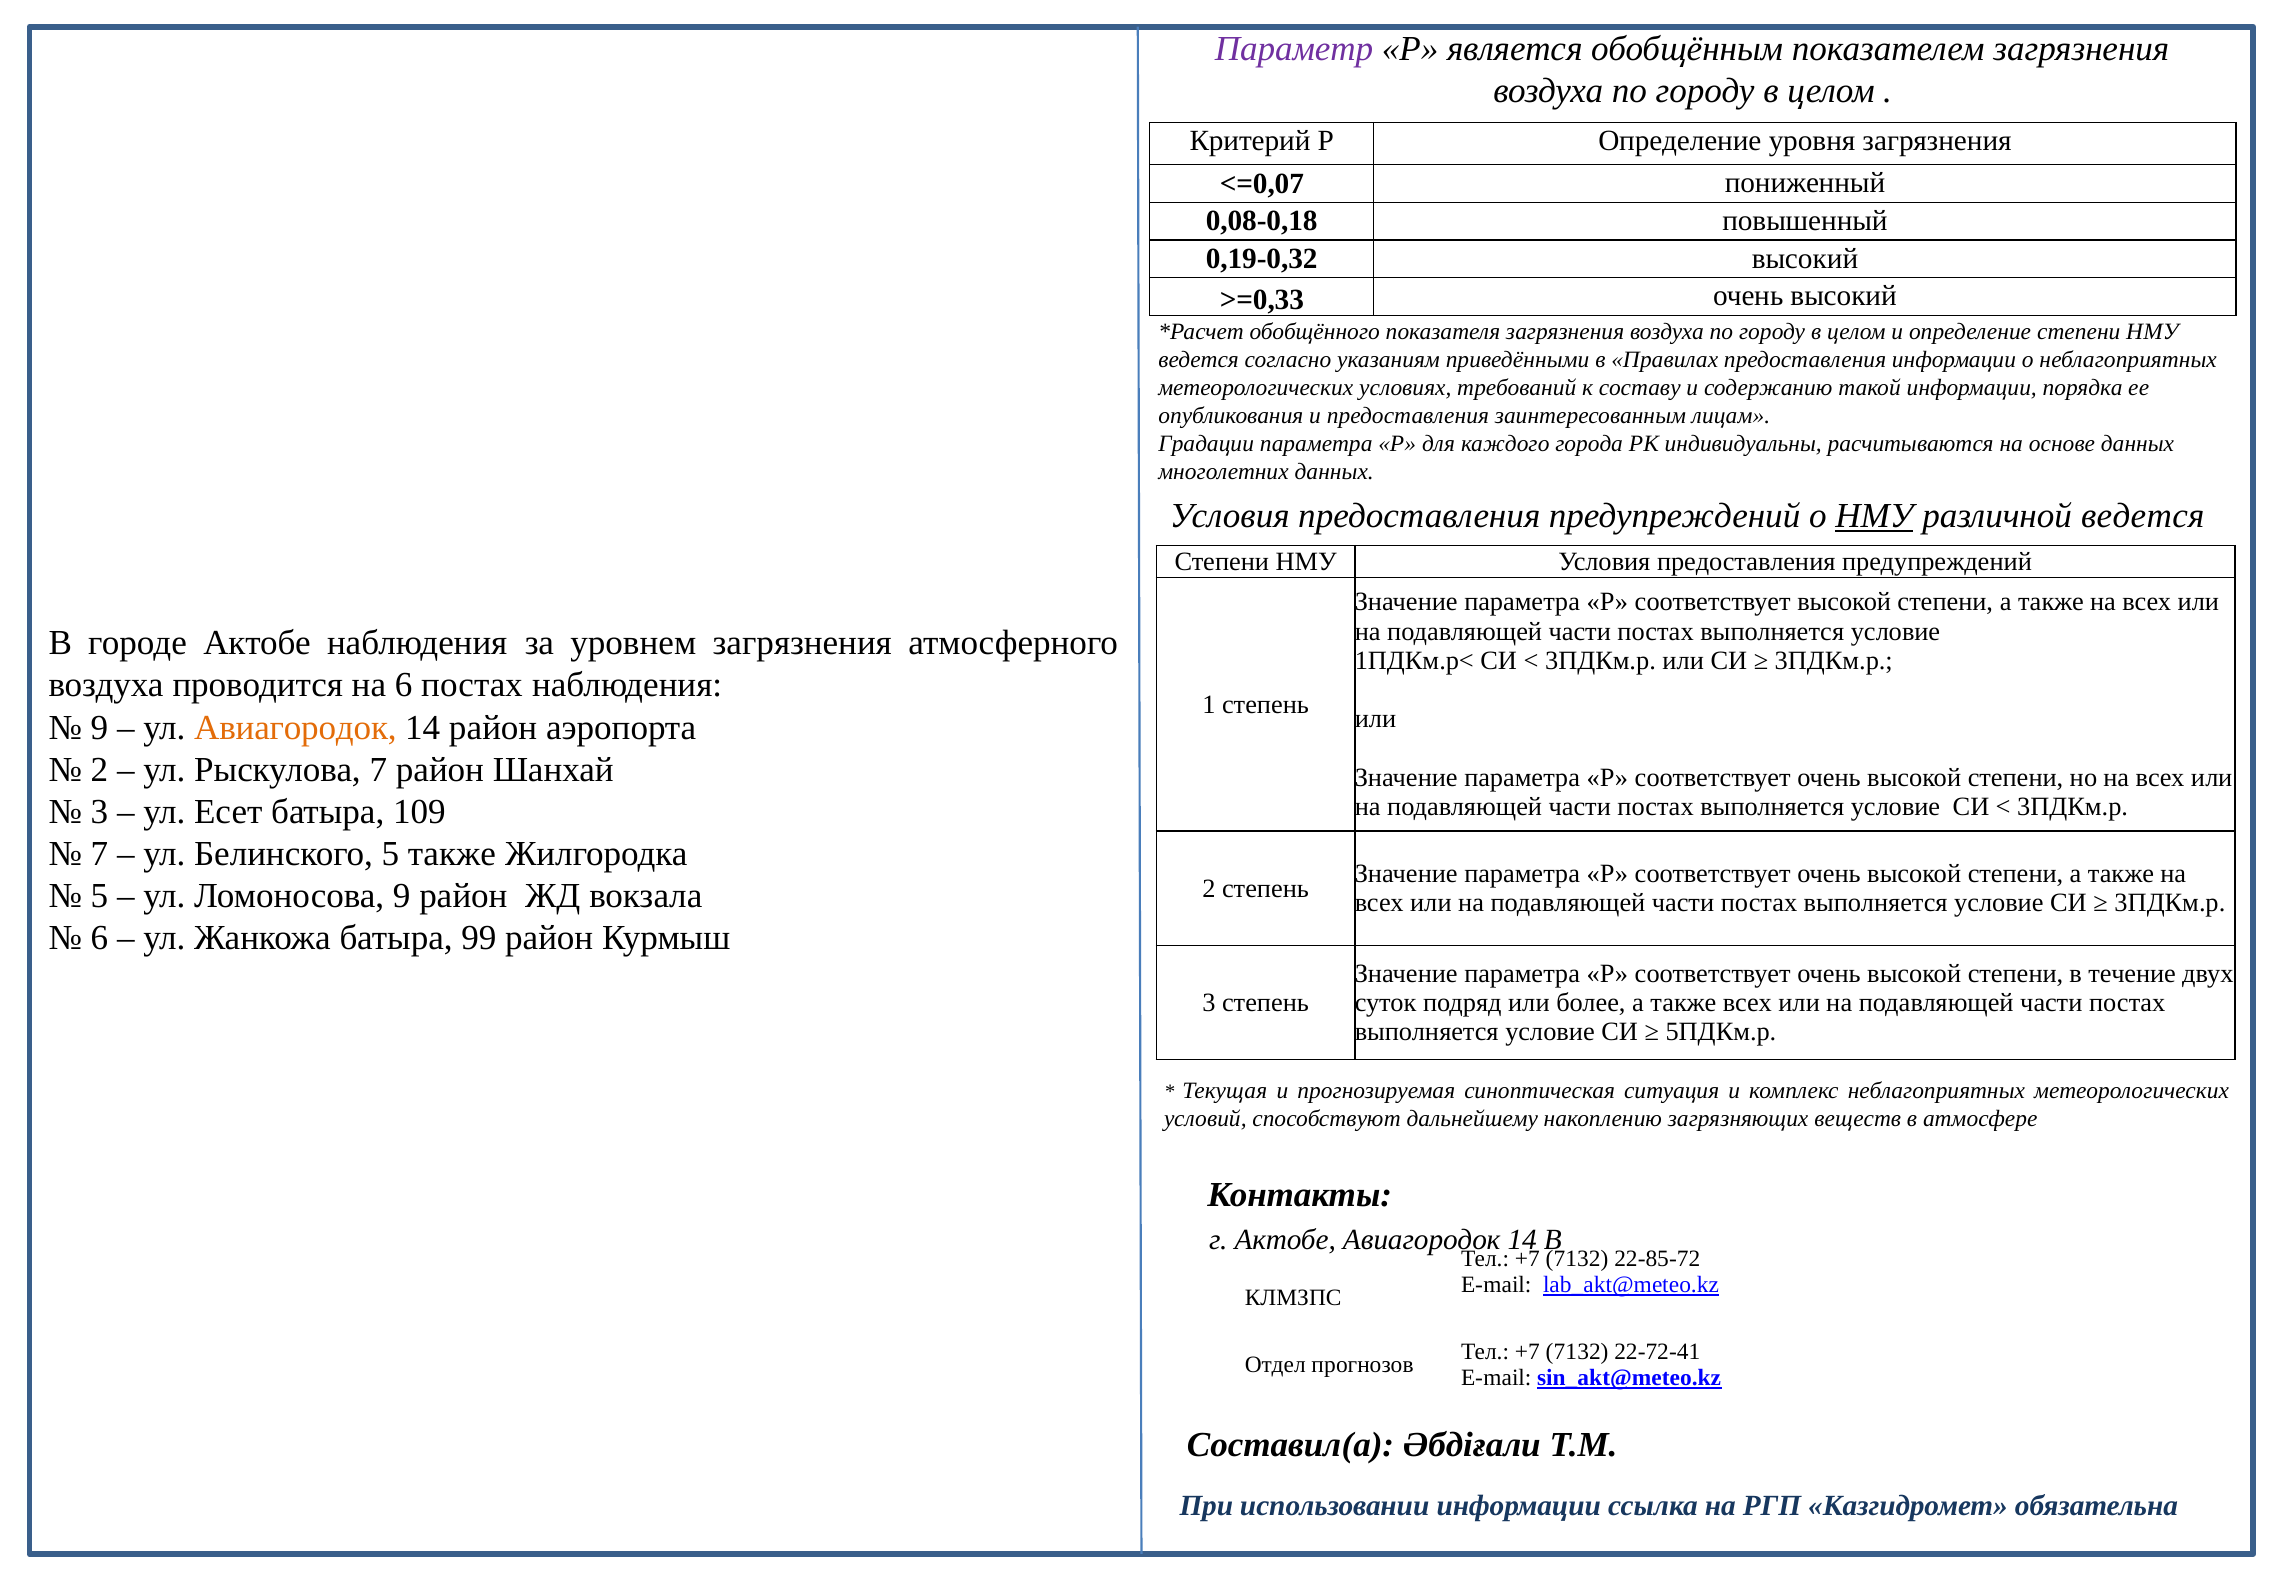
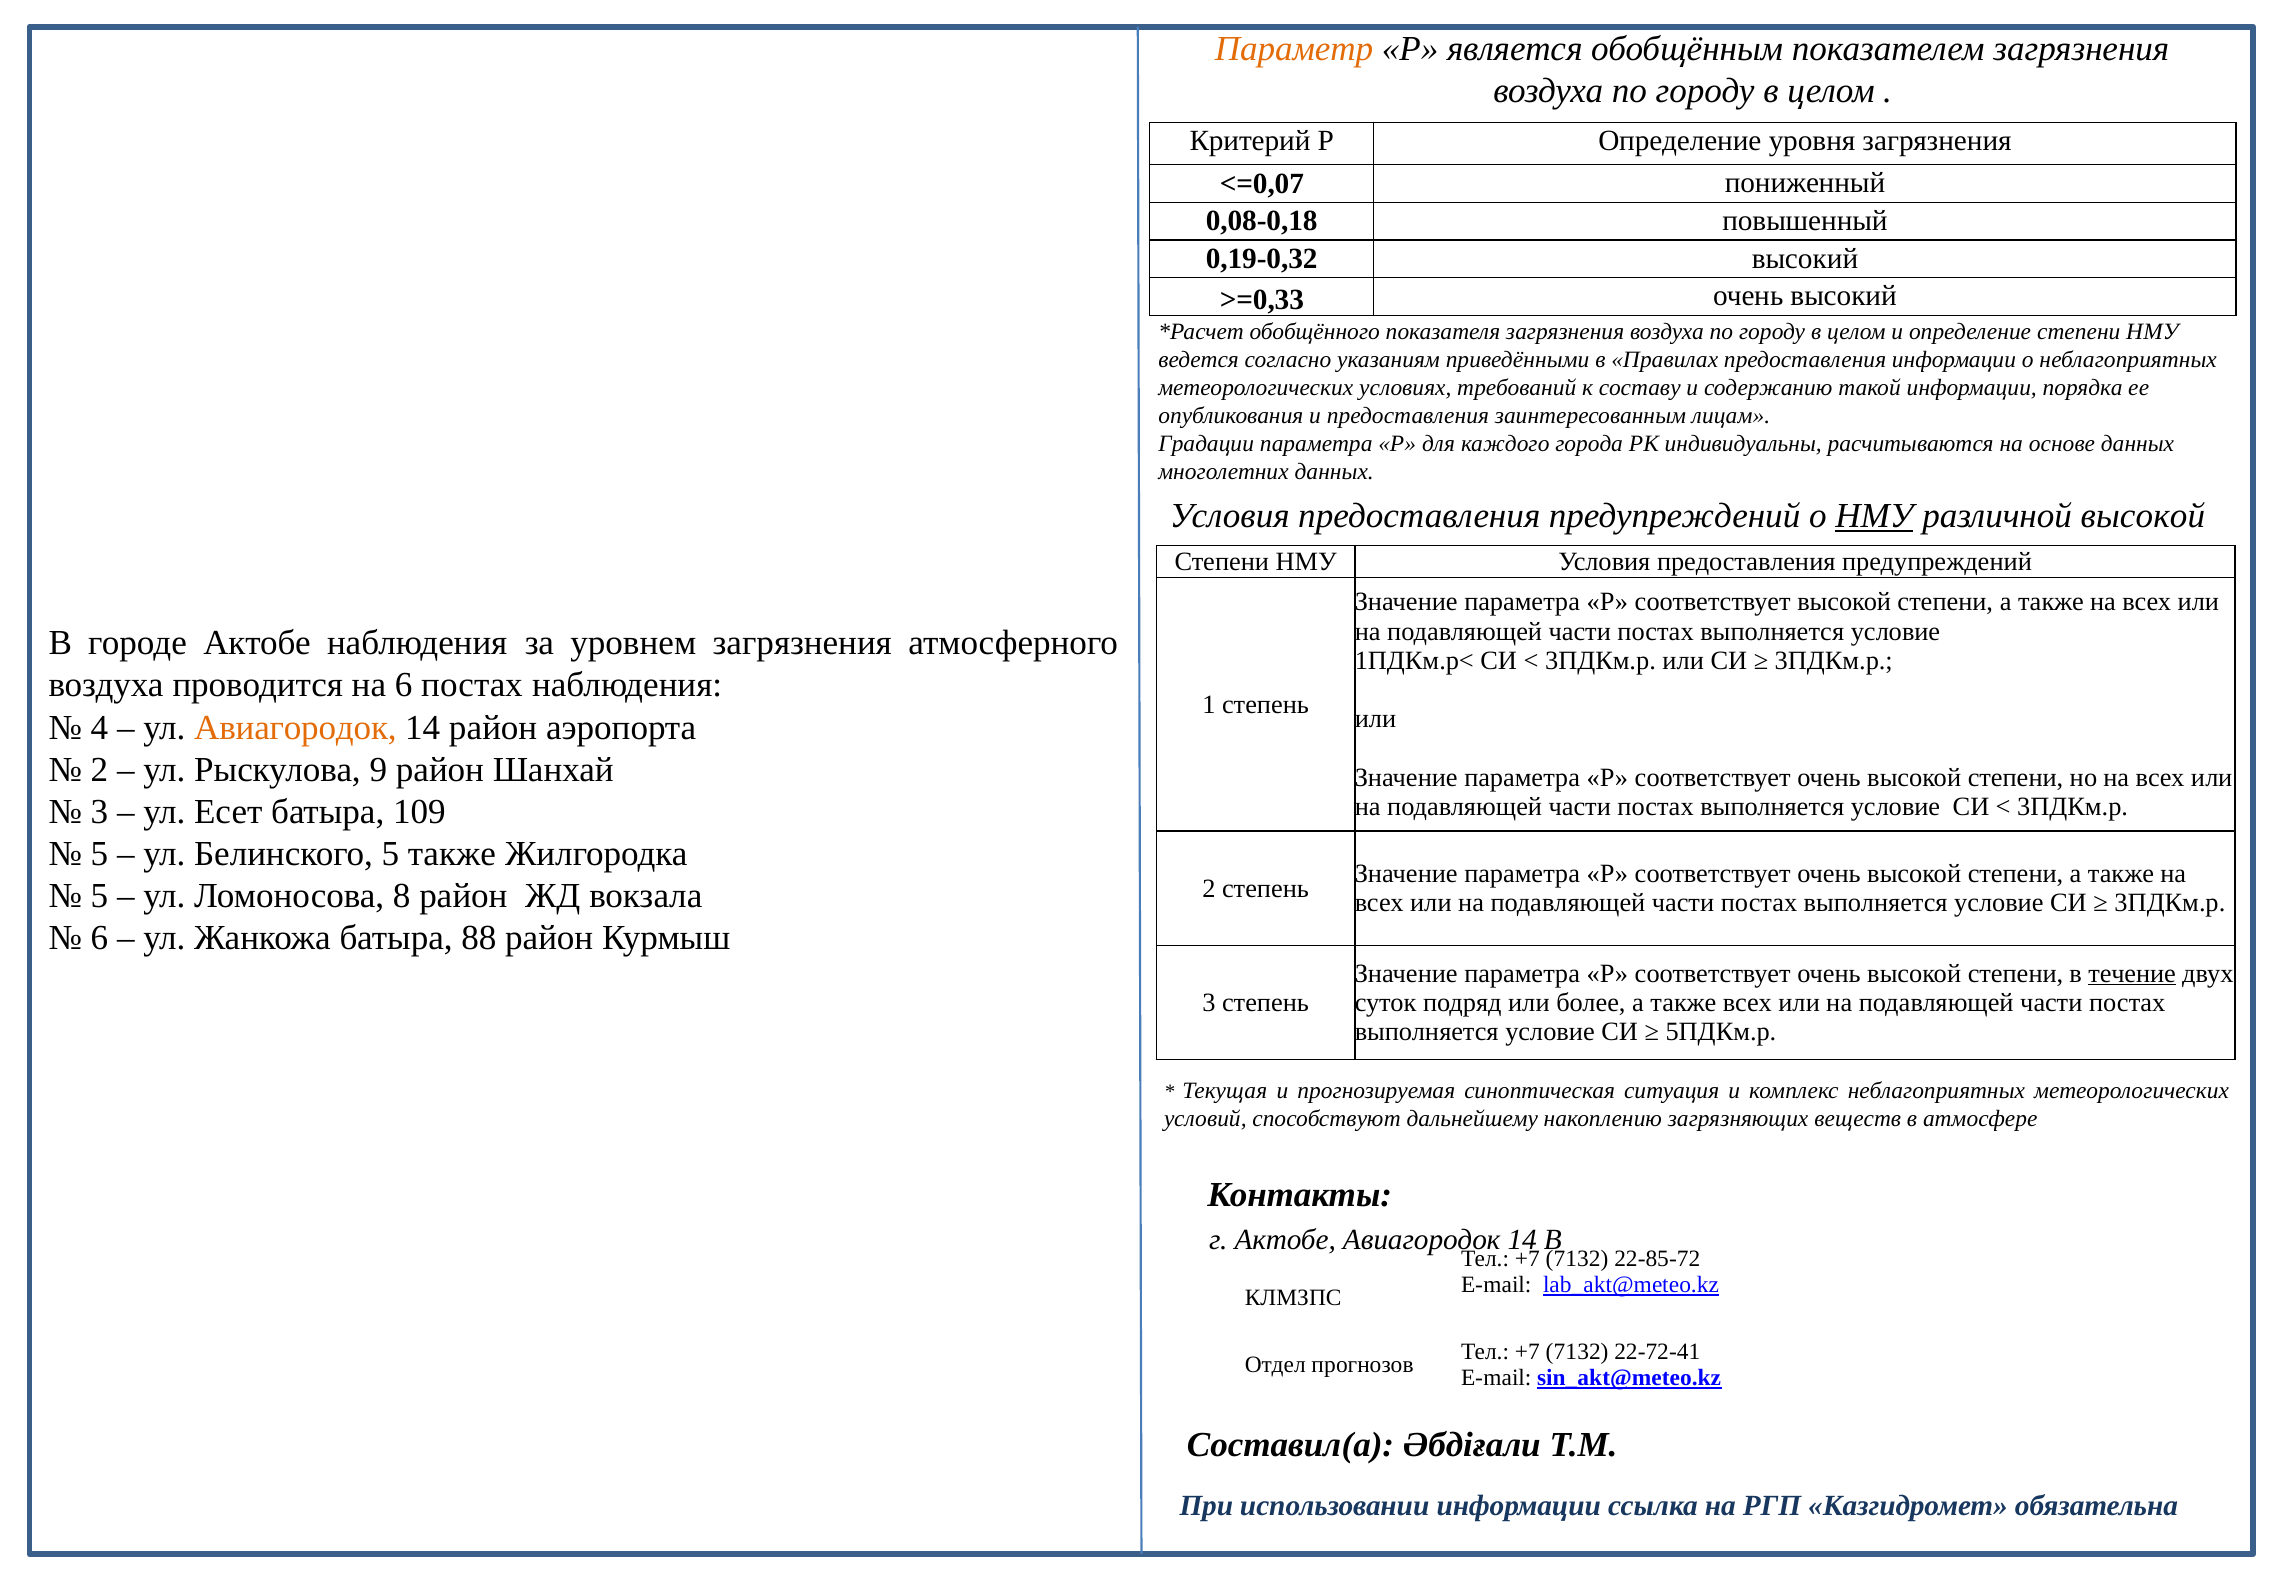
Параметр colour: purple -> orange
различной ведется: ведется -> высокой
9 at (99, 727): 9 -> 4
Рыскулова 7: 7 -> 9
7 at (99, 854): 7 -> 5
Ломоносова 9: 9 -> 8
99: 99 -> 88
течение underline: none -> present
